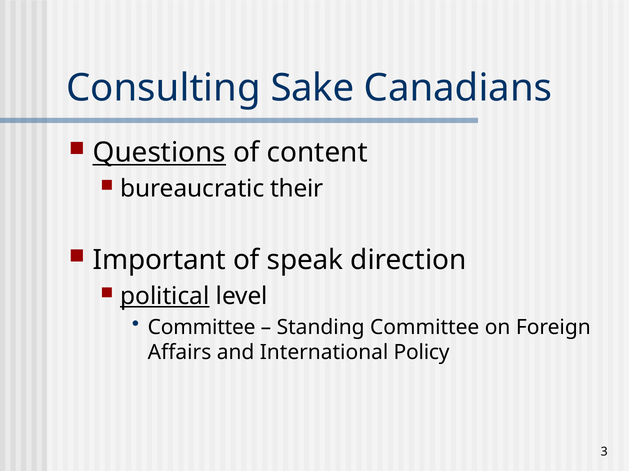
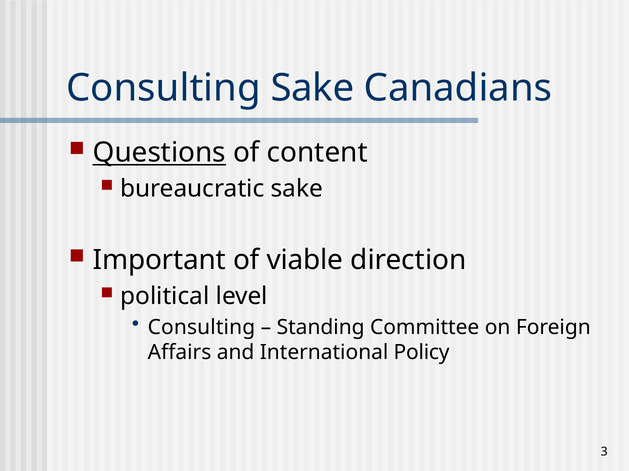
bureaucratic their: their -> sake
speak: speak -> viable
political underline: present -> none
Committee at (202, 328): Committee -> Consulting
